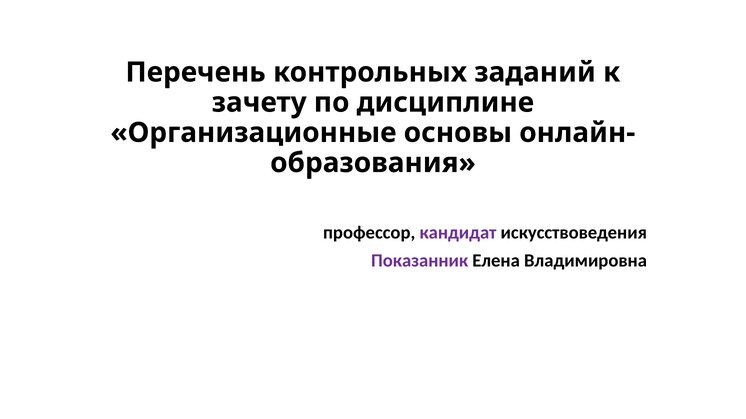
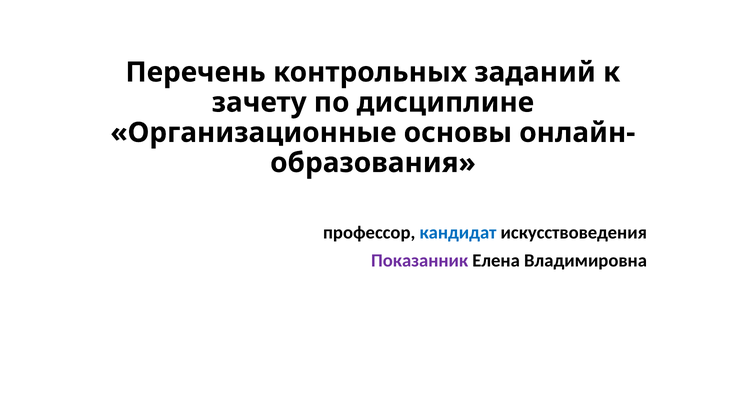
кандидат colour: purple -> blue
